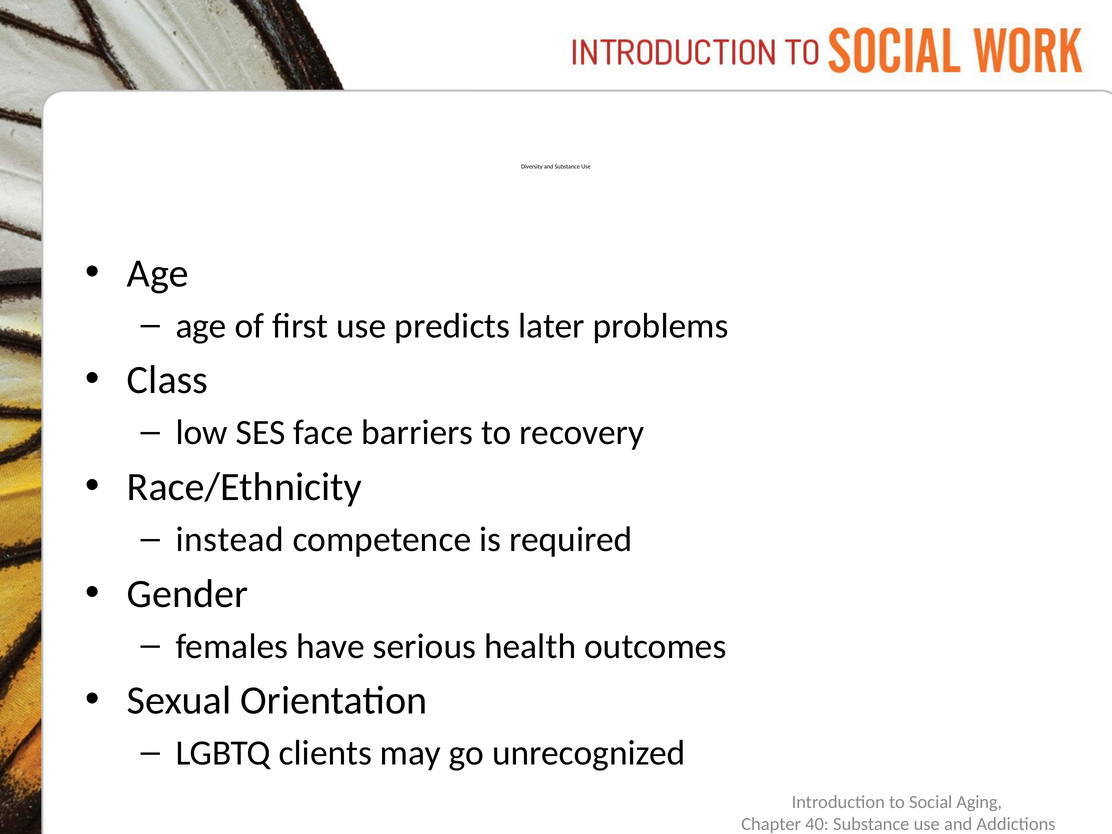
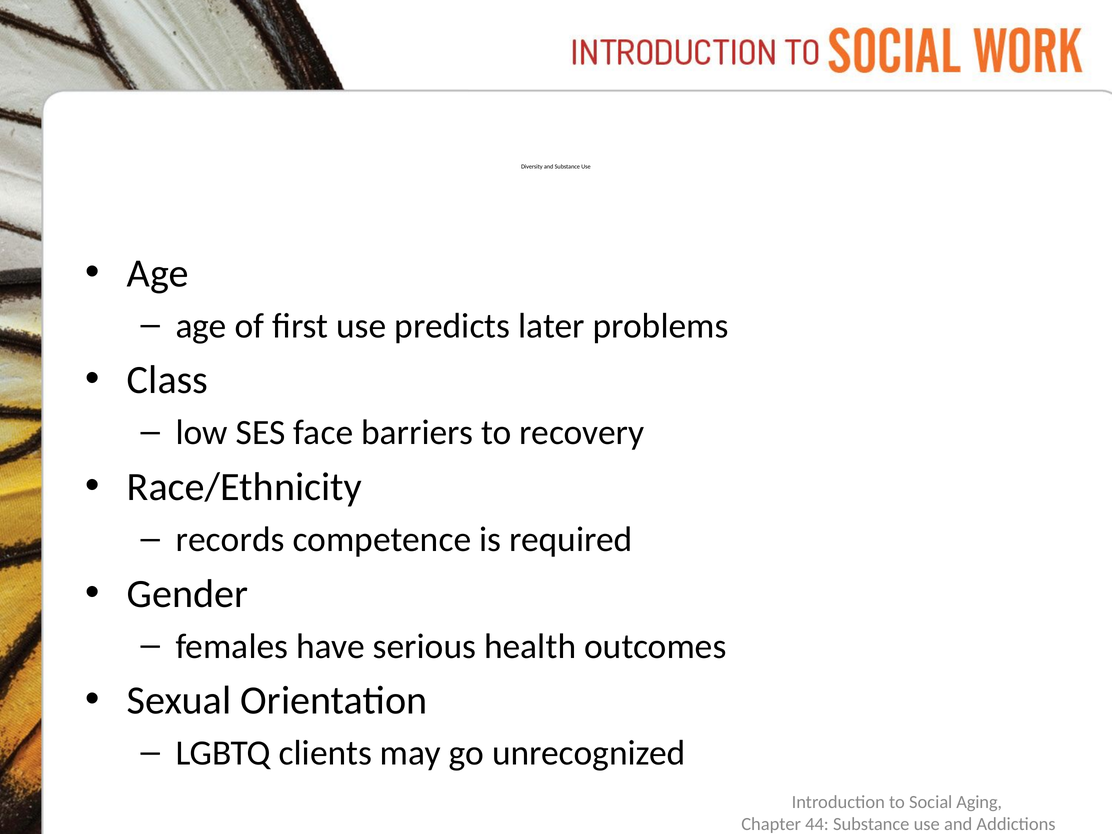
instead: instead -> records
40: 40 -> 44
